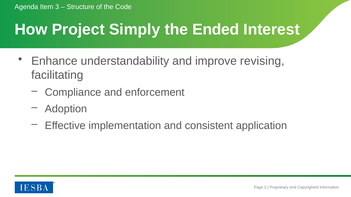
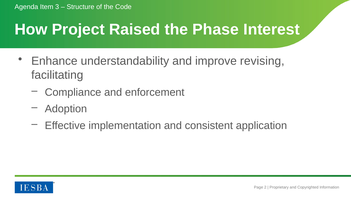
Simply: Simply -> Raised
Ended: Ended -> Phase
